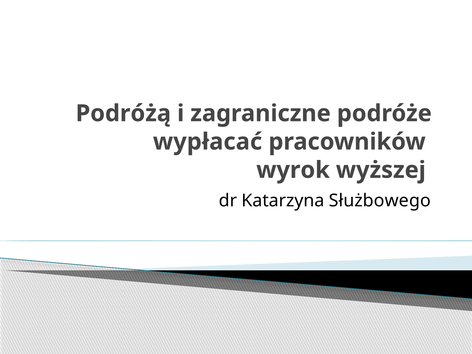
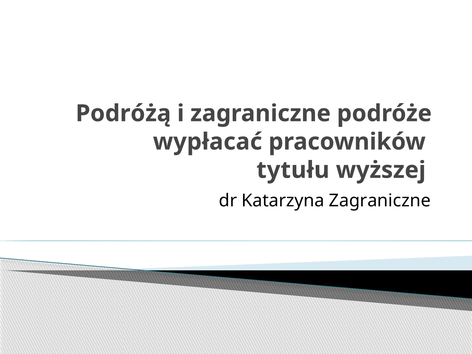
wyrok: wyrok -> tytułu
Katarzyna Służbowego: Służbowego -> Zagraniczne
